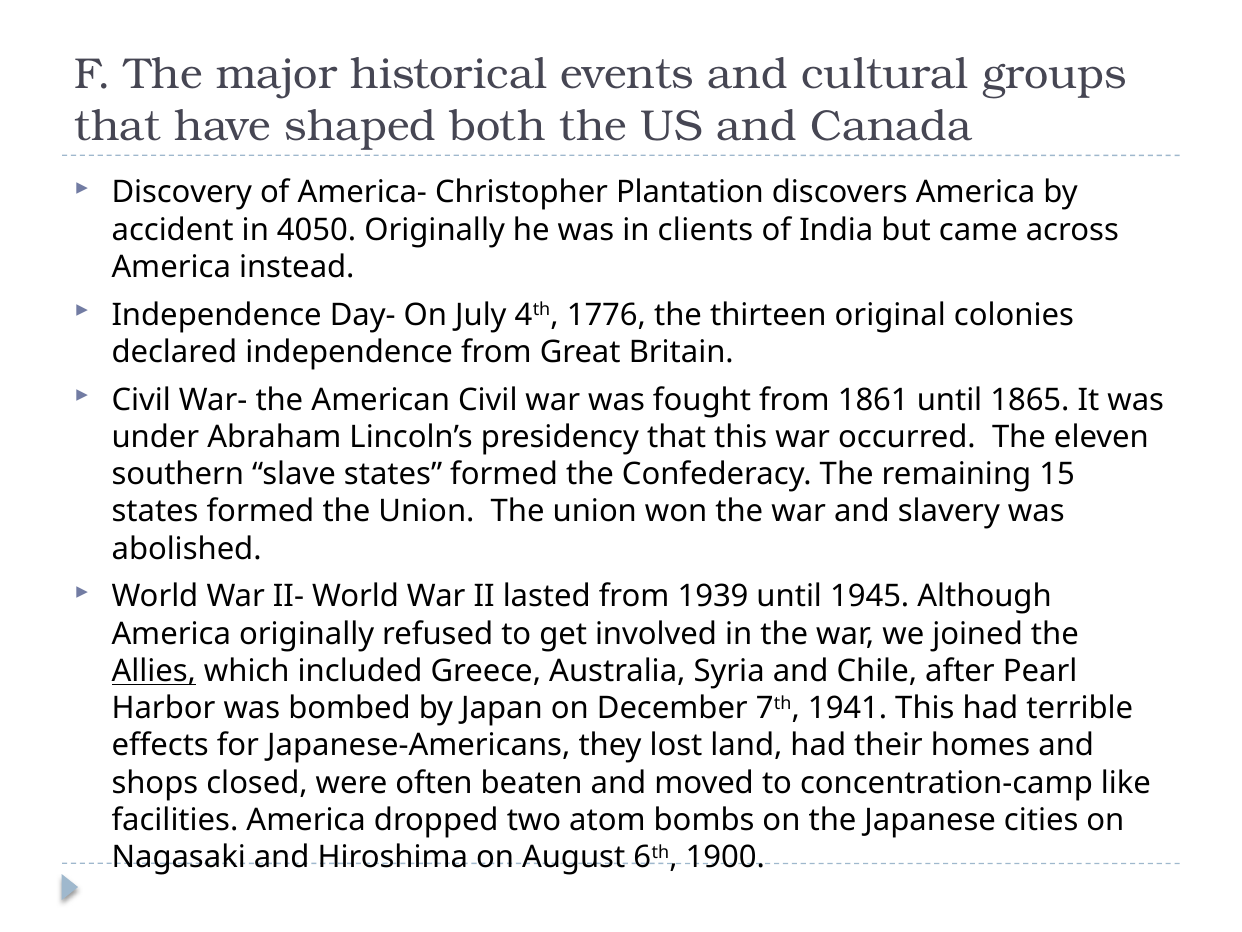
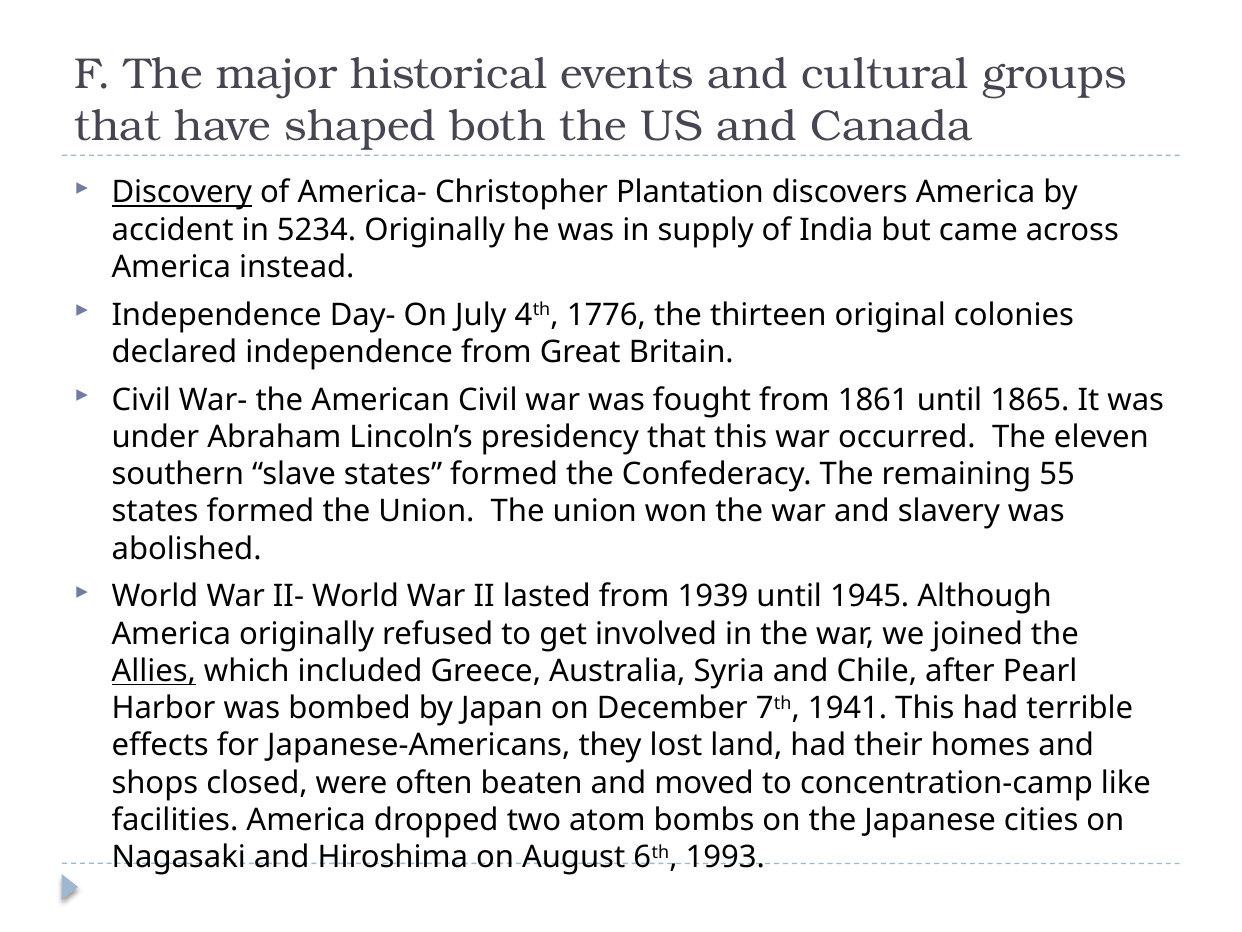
Discovery underline: none -> present
4050: 4050 -> 5234
clients: clients -> supply
15: 15 -> 55
1900: 1900 -> 1993
